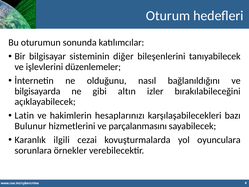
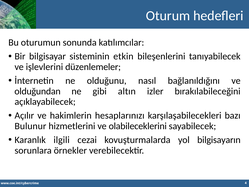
diğer: diğer -> etkin
bilgisayarda: bilgisayarda -> olduğundan
Latin: Latin -> Açılır
parçalanmasını: parçalanmasını -> olabileceklerini
oyunculara: oyunculara -> bilgisayarın
